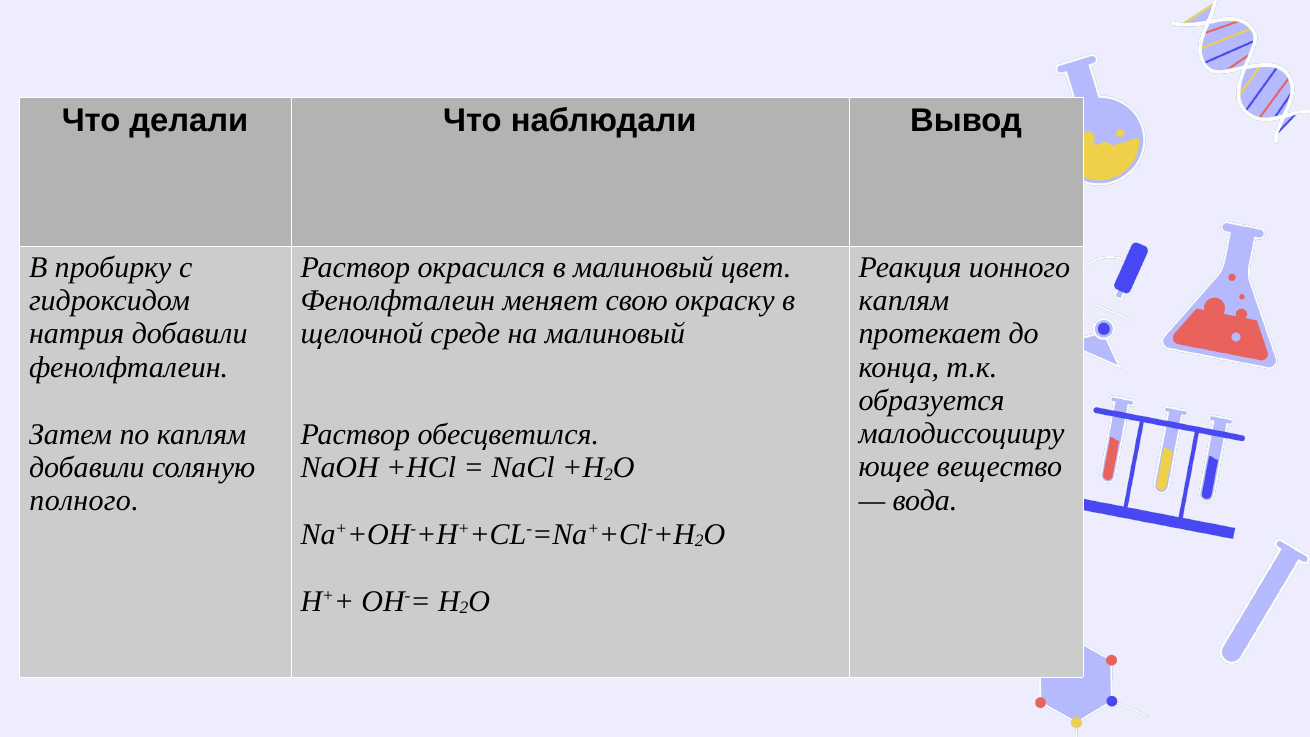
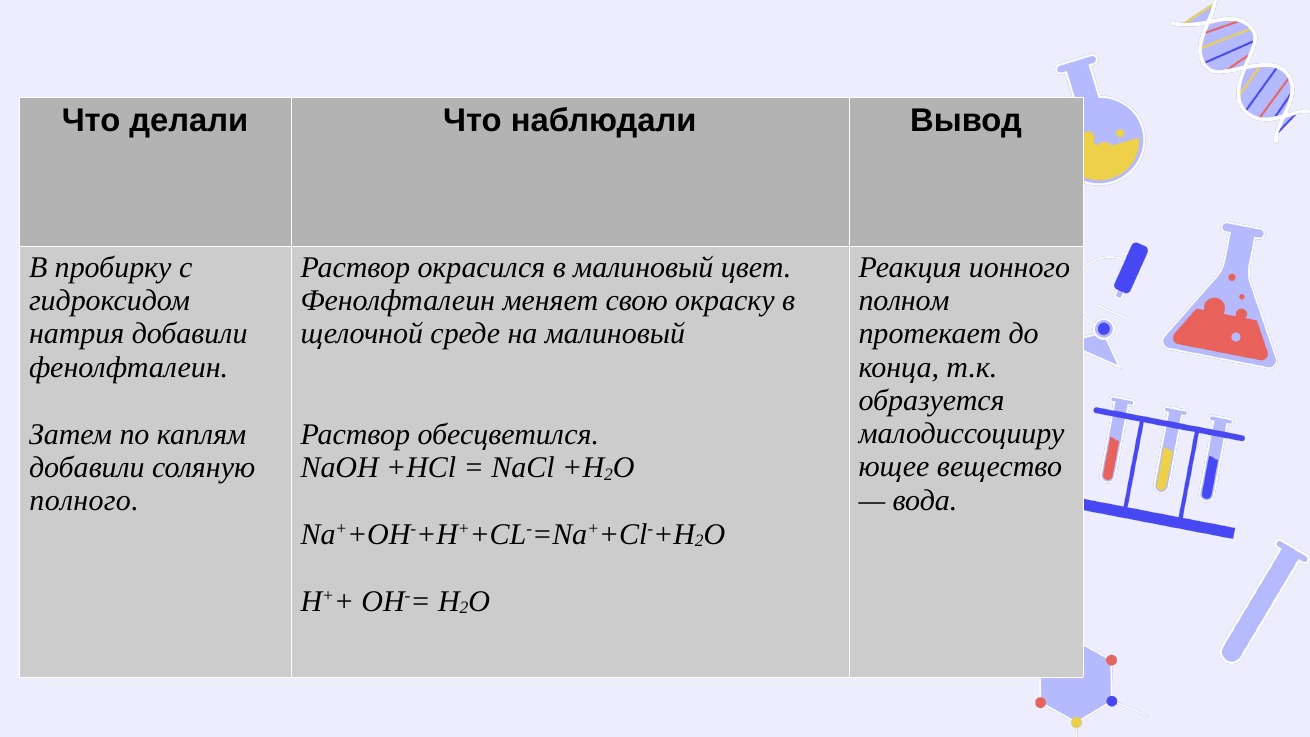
каплям at (904, 301): каплям -> полном
